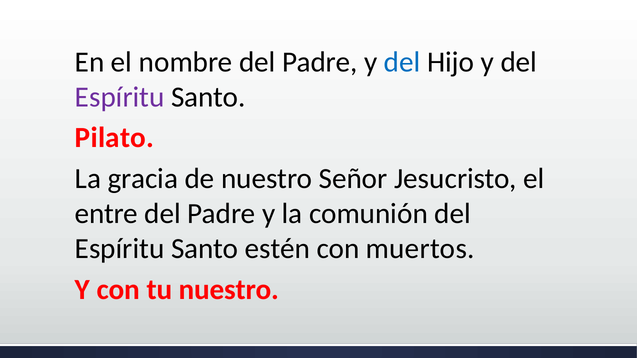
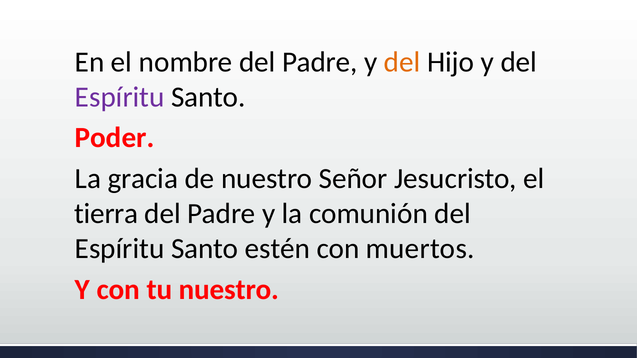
del at (402, 62) colour: blue -> orange
Pilato: Pilato -> Poder
entre: entre -> tierra
